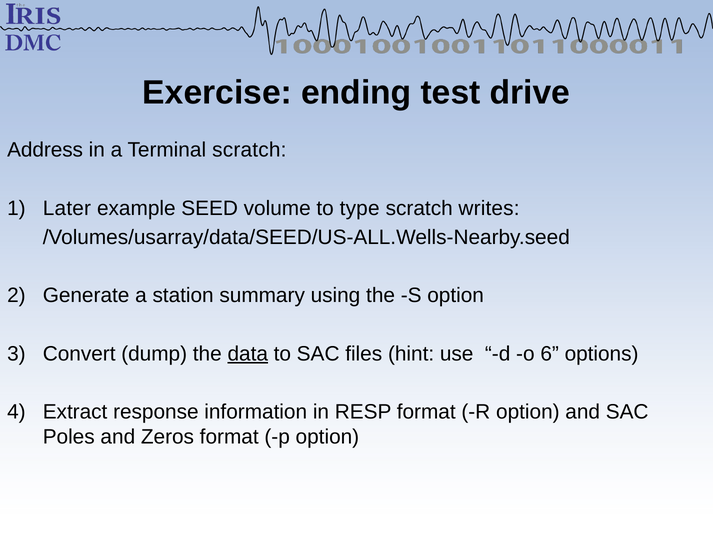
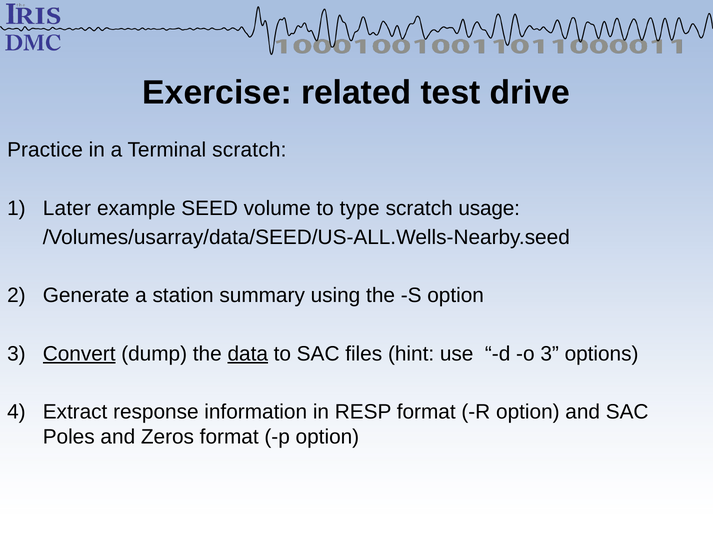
ending: ending -> related
Address: Address -> Practice
writes: writes -> usage
Convert underline: none -> present
o 6: 6 -> 3
